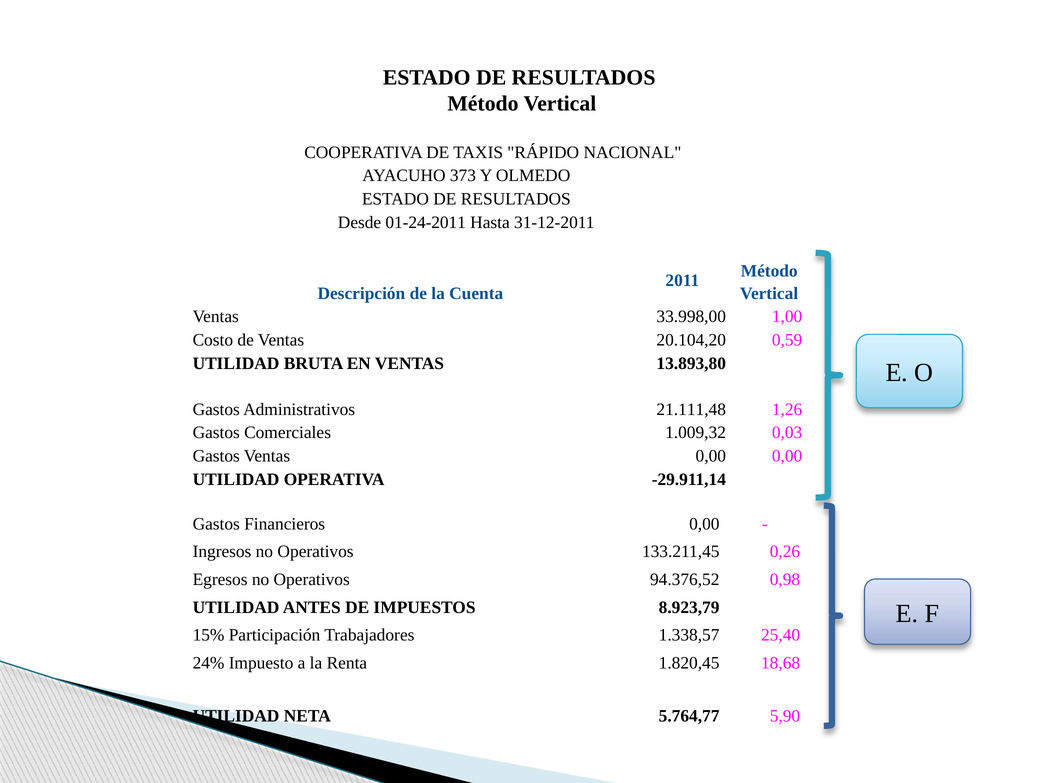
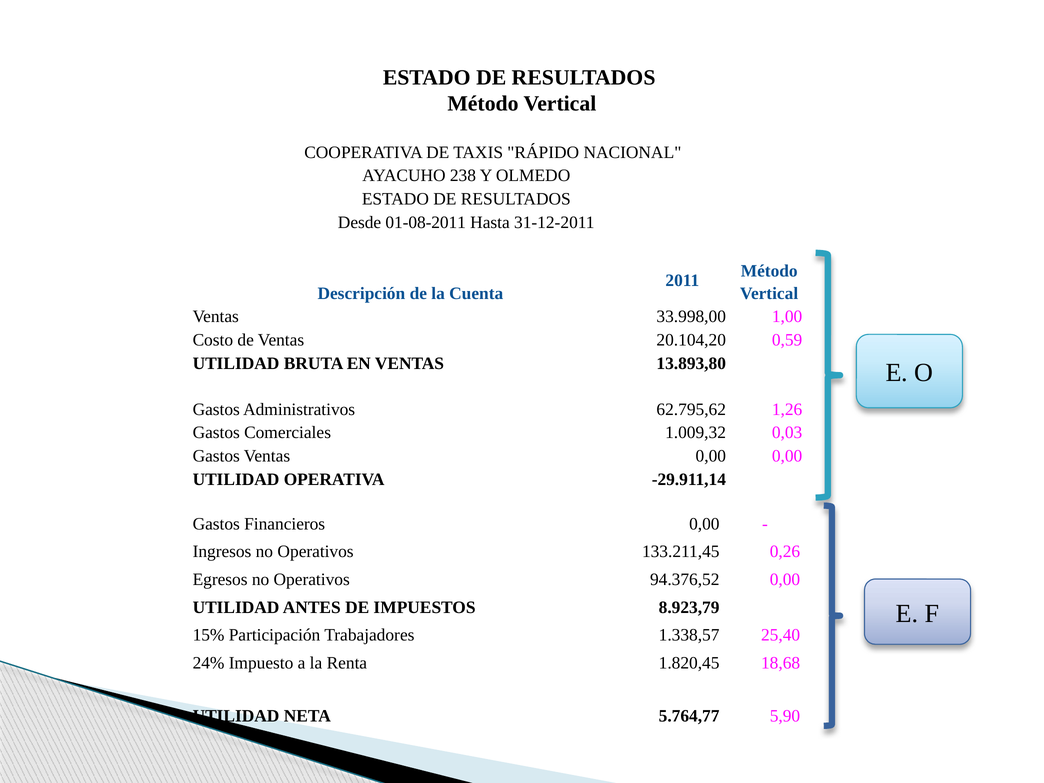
373: 373 -> 238
01-24-2011: 01-24-2011 -> 01-08-2011
21.111,48: 21.111,48 -> 62.795,62
94.376,52 0,98: 0,98 -> 0,00
